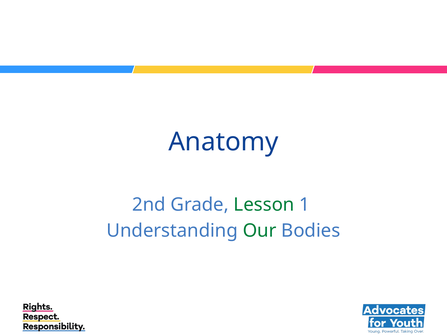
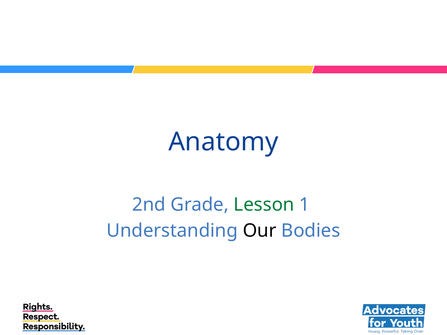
Our colour: green -> black
